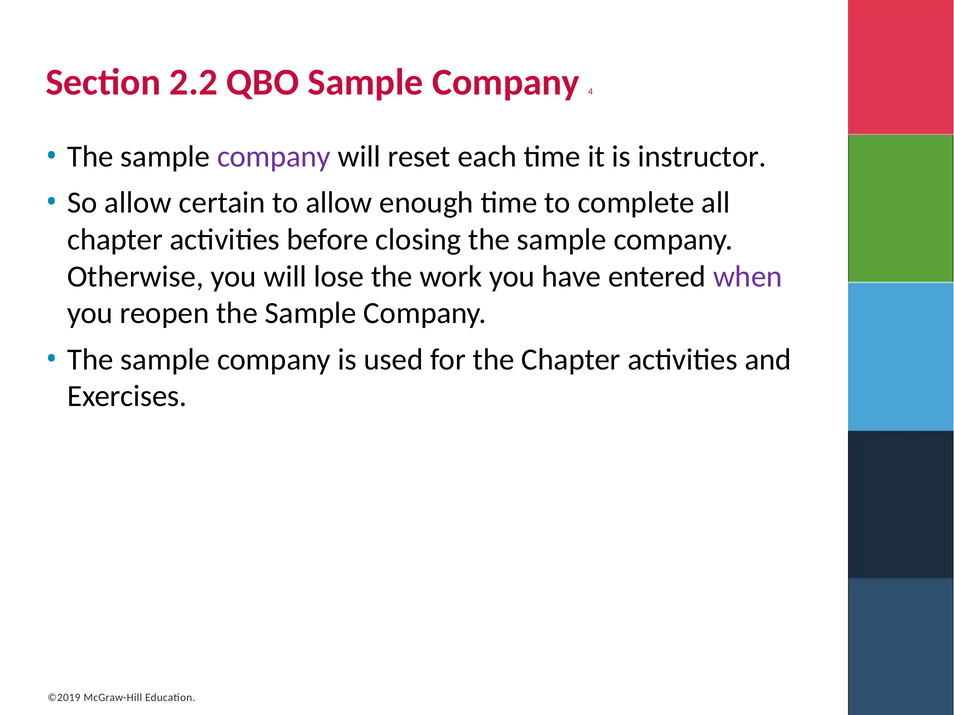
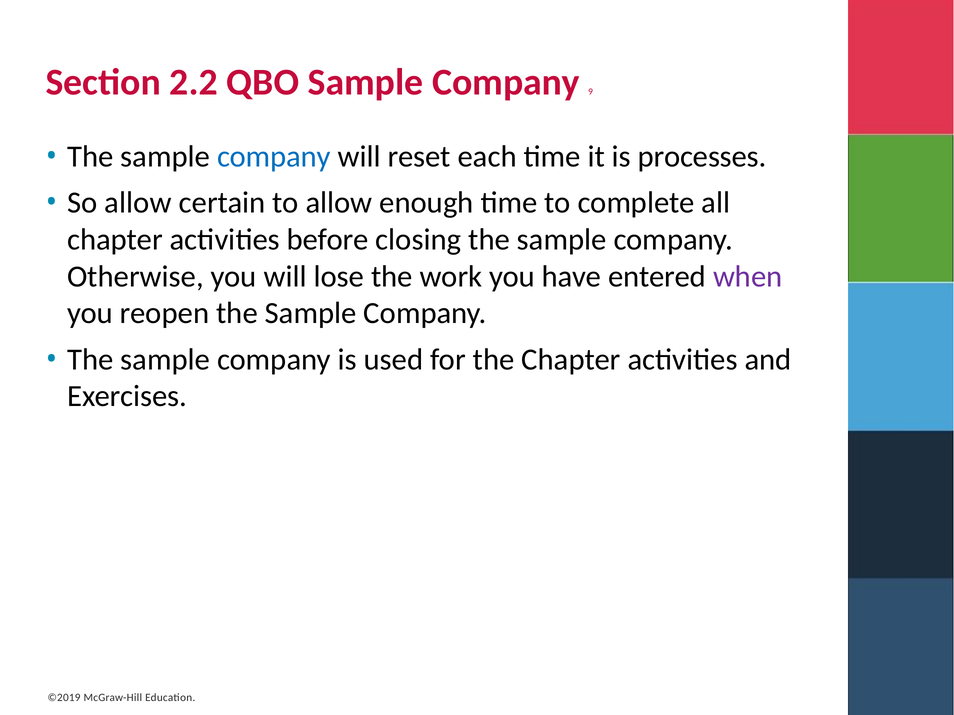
4: 4 -> 9
company at (274, 157) colour: purple -> blue
instructor: instructor -> processes
